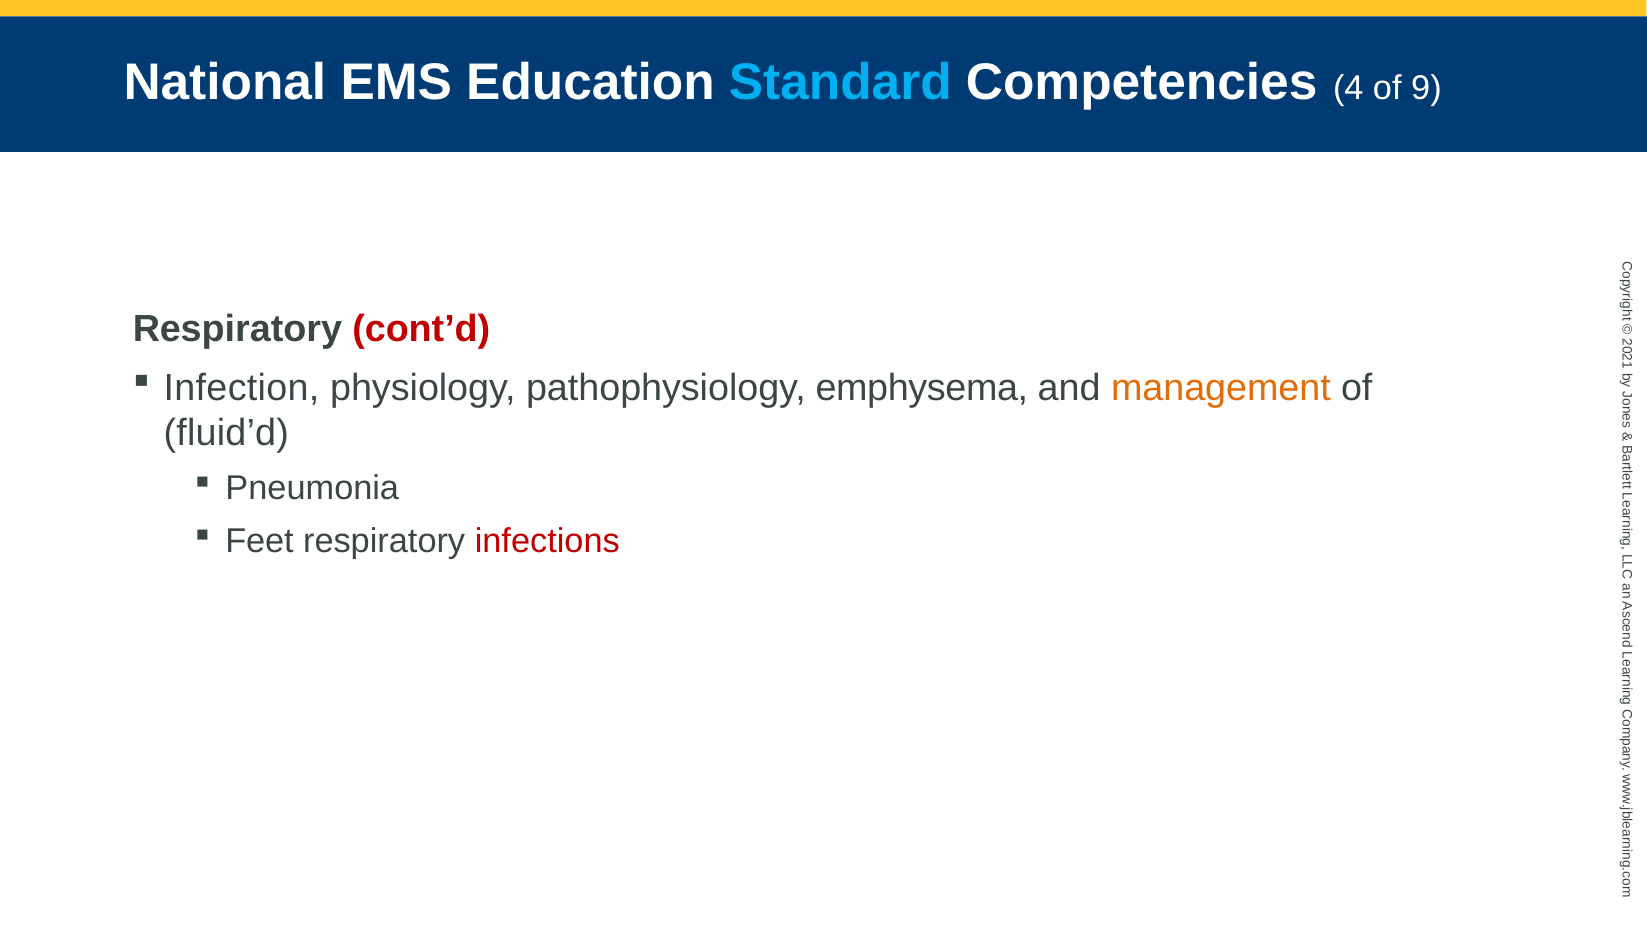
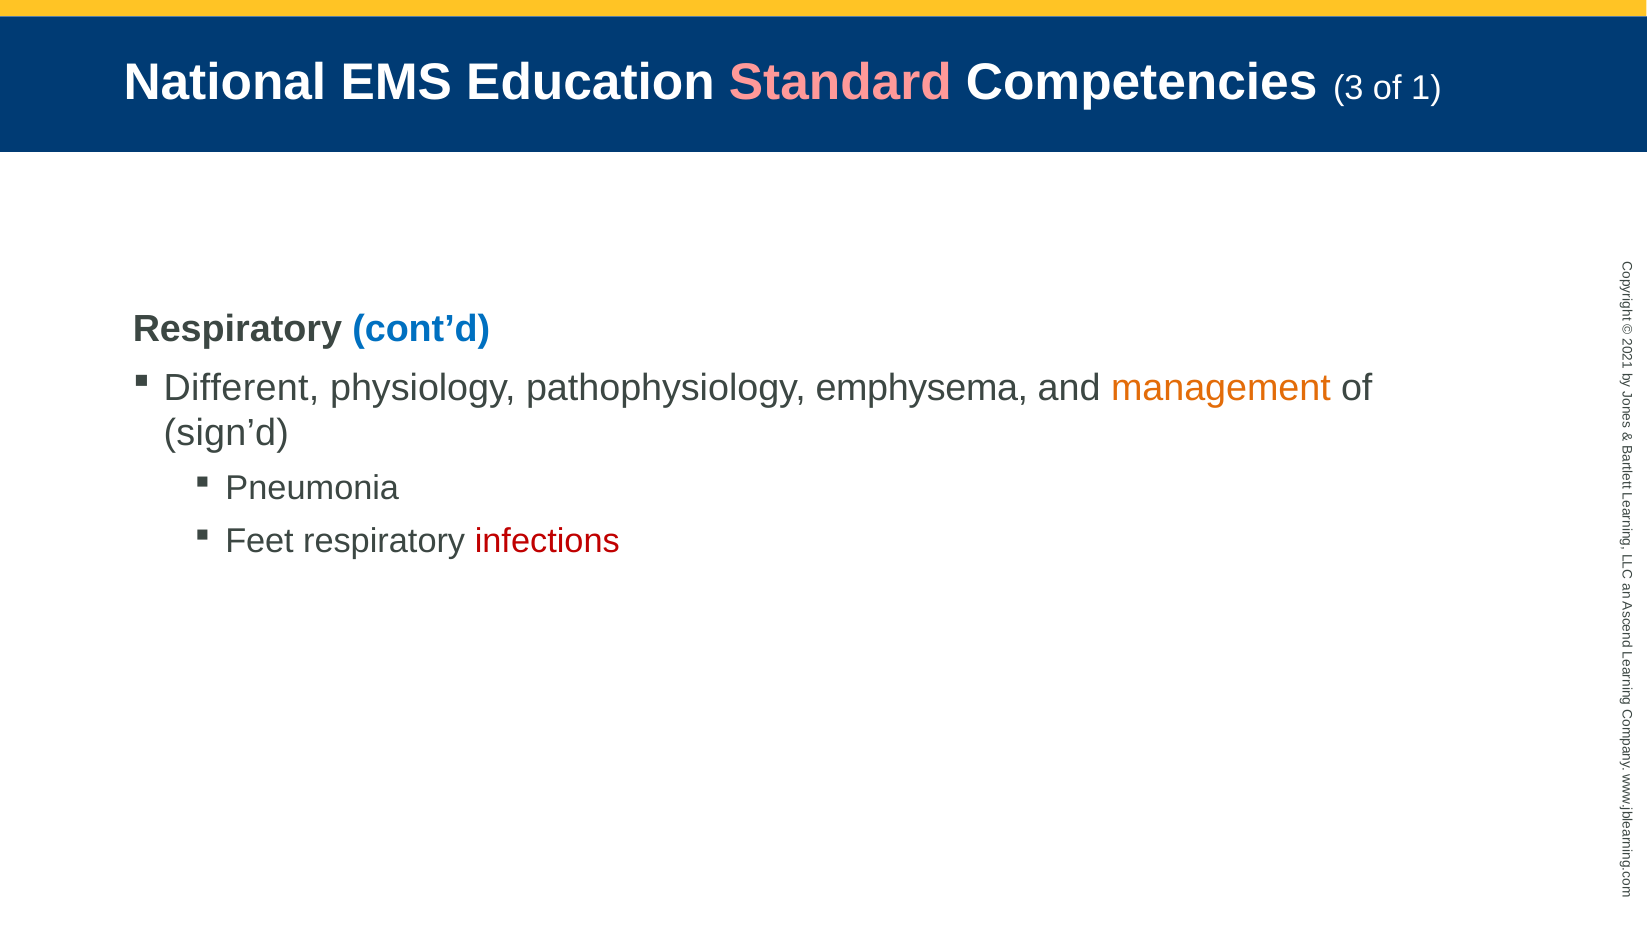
Standard colour: light blue -> pink
4: 4 -> 3
of 9: 9 -> 1
cont’d colour: red -> blue
Infection: Infection -> Different
fluid’d: fluid’d -> sign’d
